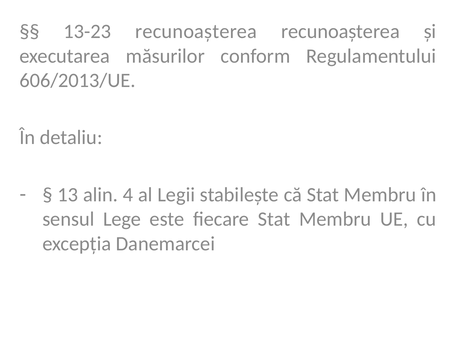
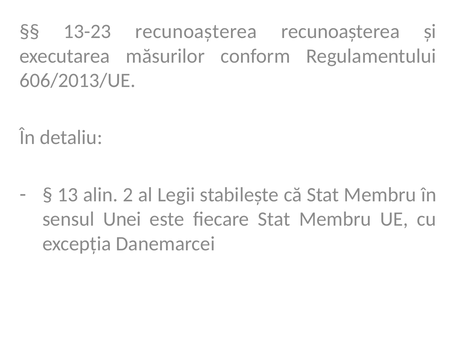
4: 4 -> 2
Lege: Lege -> Unei
